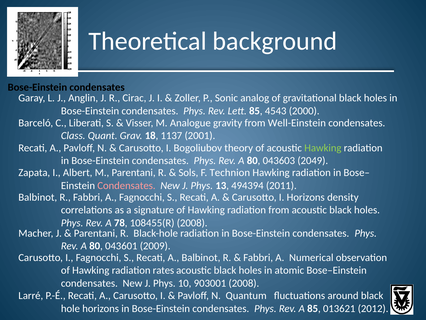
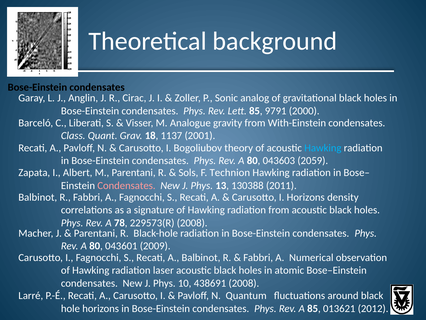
4543: 4543 -> 9791
Well-Einstein: Well-Einstein -> With-Einstein
Hawking at (323, 148) colour: light green -> light blue
2049: 2049 -> 2059
494394: 494394 -> 130388
108455(R: 108455(R -> 229573(R
rates: rates -> laser
903001: 903001 -> 438691
